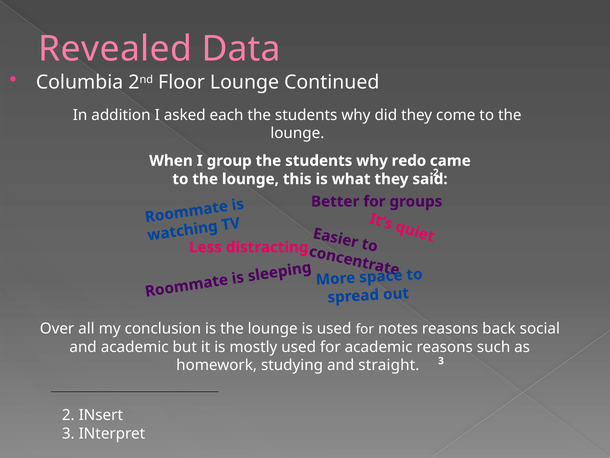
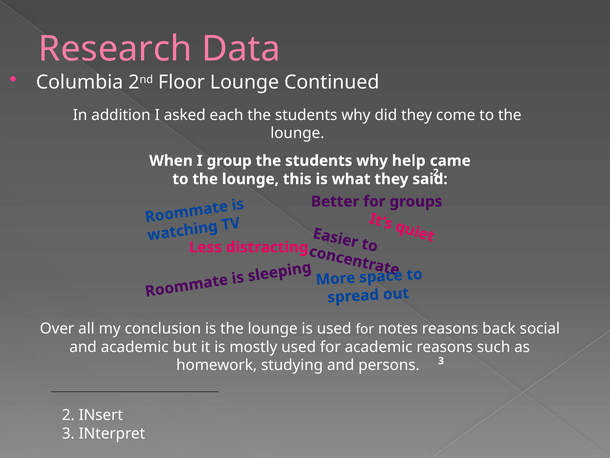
Revealed: Revealed -> Research
redo: redo -> help
straight: straight -> persons
